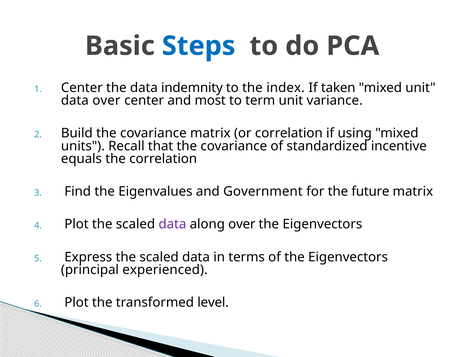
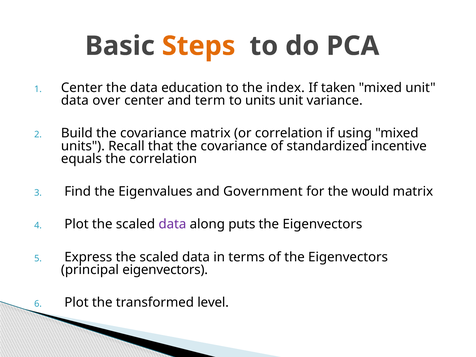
Steps colour: blue -> orange
indemnity: indemnity -> education
most: most -> term
to term: term -> units
future: future -> would
along over: over -> puts
principal experienced: experienced -> eigenvectors
